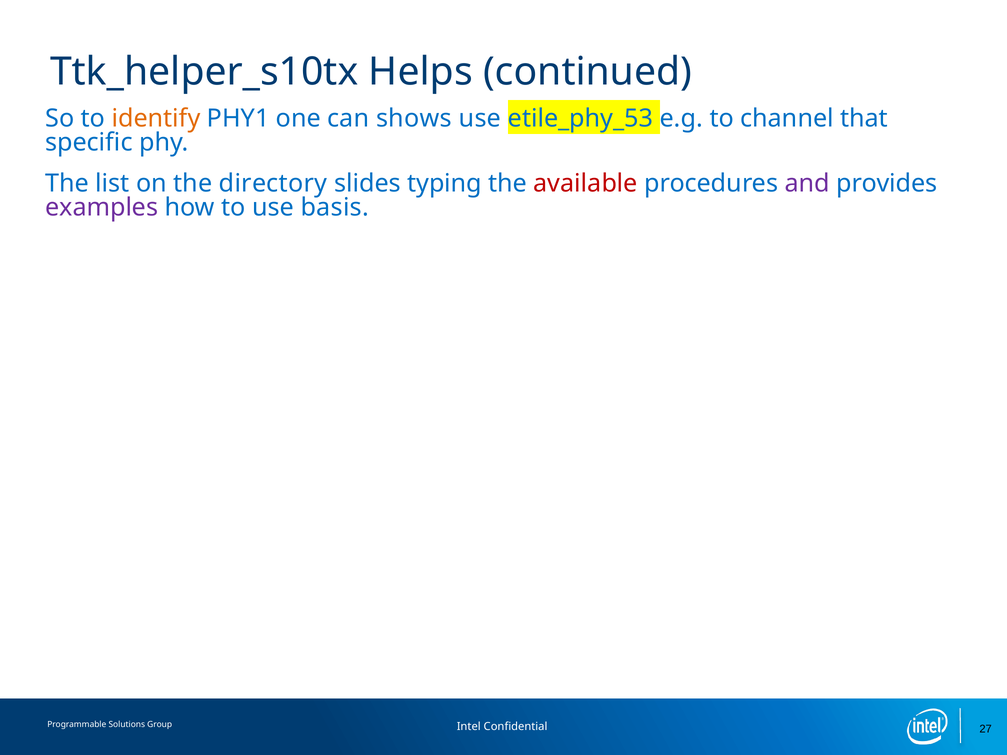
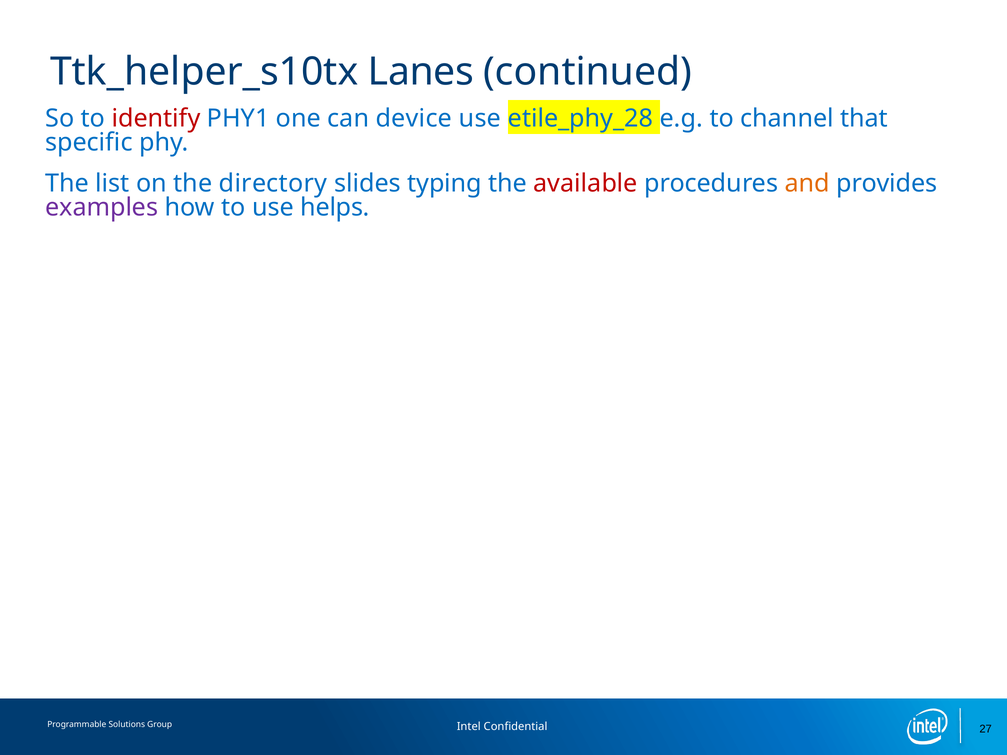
Helps: Helps -> Lanes
identify colour: orange -> red
shows: shows -> device
etile_phy_53: etile_phy_53 -> etile_phy_28
and colour: purple -> orange
basis: basis -> helps
